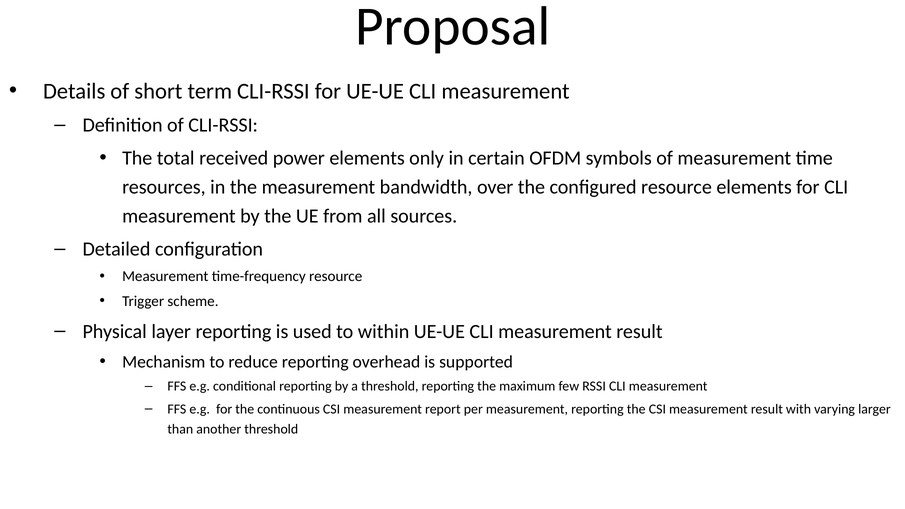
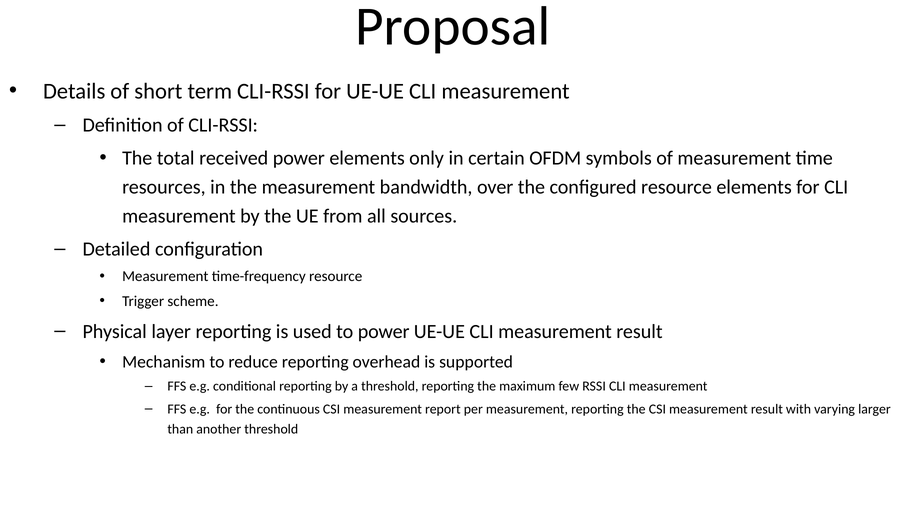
to within: within -> power
